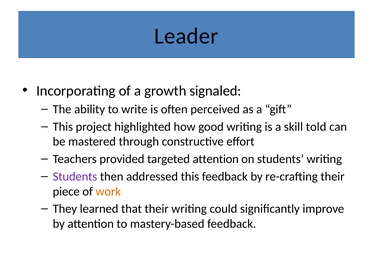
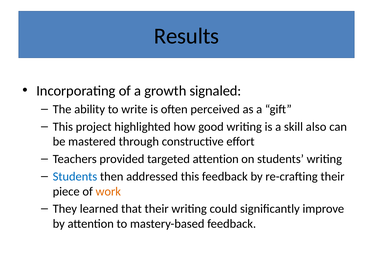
Leader: Leader -> Results
told: told -> also
Students at (75, 176) colour: purple -> blue
